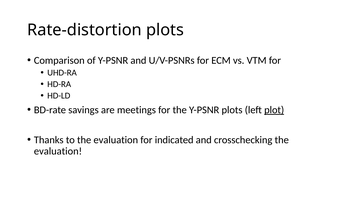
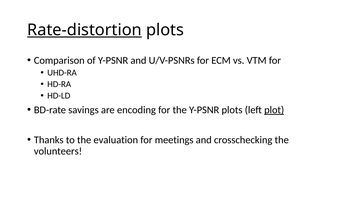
Rate-distortion underline: none -> present
meetings: meetings -> encoding
indicated: indicated -> meetings
evaluation at (58, 151): evaluation -> volunteers
